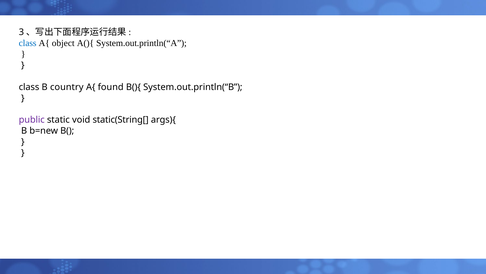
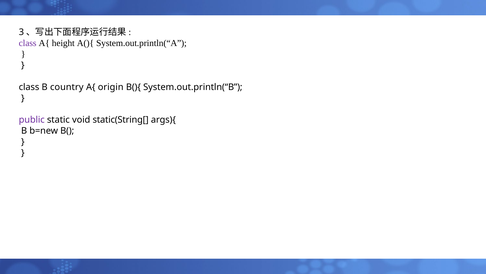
class at (28, 43) colour: blue -> purple
object: object -> height
found: found -> origin
